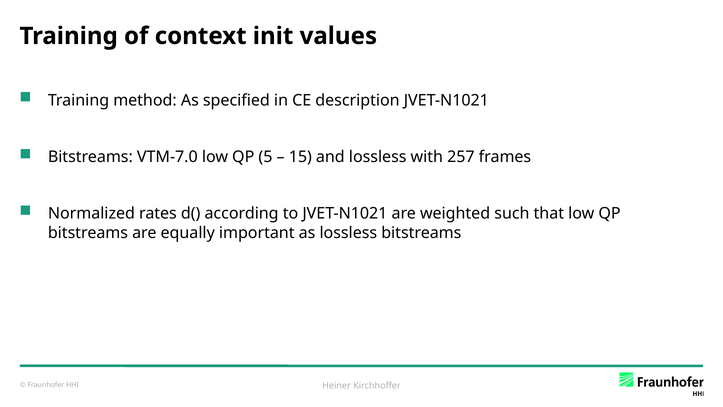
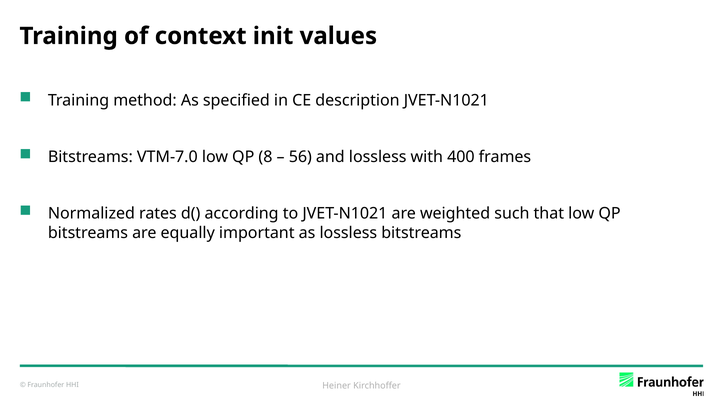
5: 5 -> 8
15: 15 -> 56
257: 257 -> 400
